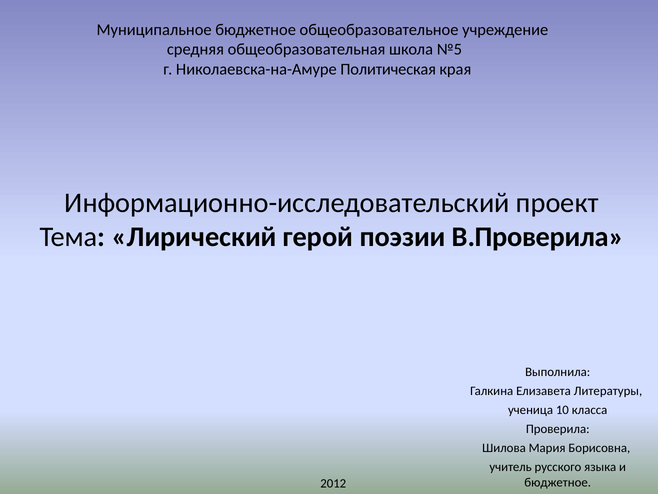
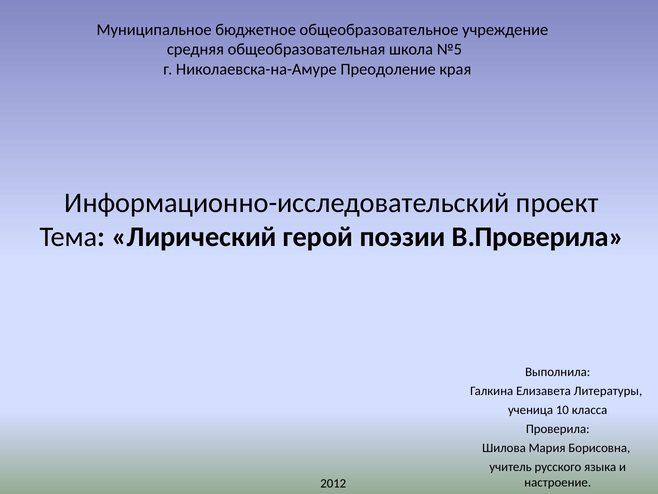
Политическая: Политическая -> Преодоление
бюджетное at (558, 482): бюджетное -> настроение
